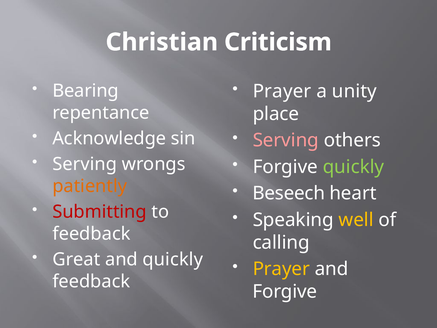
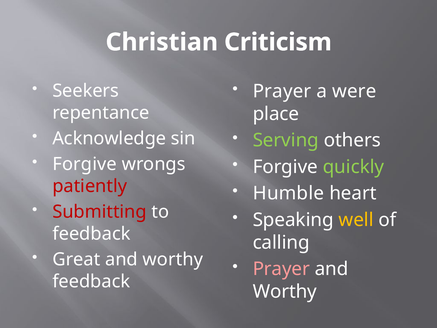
Bearing: Bearing -> Seekers
unity: unity -> were
Serving at (286, 140) colour: pink -> light green
Serving at (85, 164): Serving -> Forgive
patiently colour: orange -> red
Beseech: Beseech -> Humble
quickly at (173, 259): quickly -> worthy
Prayer at (281, 269) colour: yellow -> pink
Forgive at (285, 291): Forgive -> Worthy
